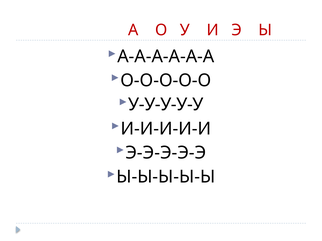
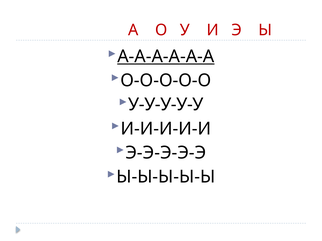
А-А-А-А-А-А underline: none -> present
